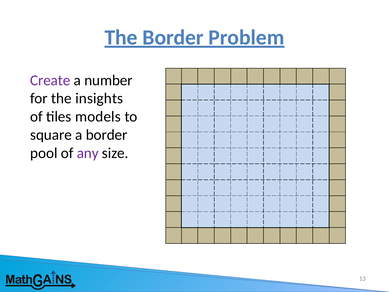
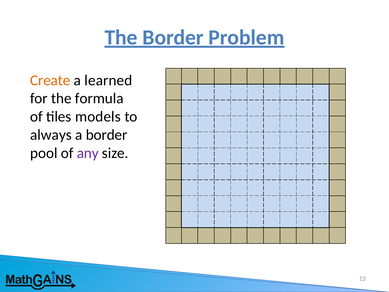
Create colour: purple -> orange
number: number -> learned
insights: insights -> formula
square: square -> always
